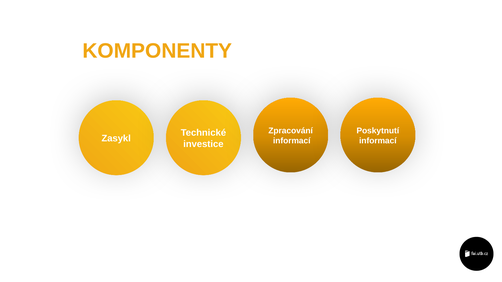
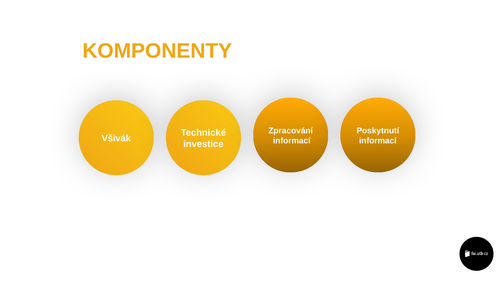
Zasykl: Zasykl -> Všivák
